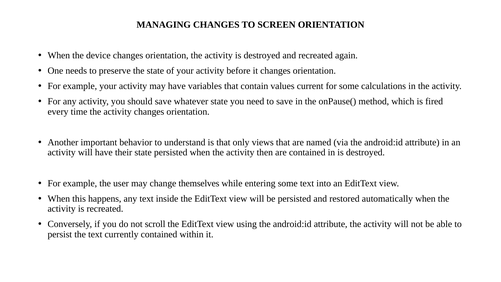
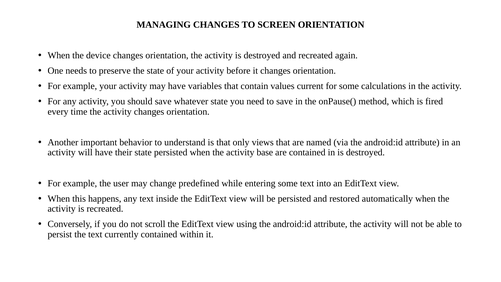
then: then -> base
themselves: themselves -> predefined
